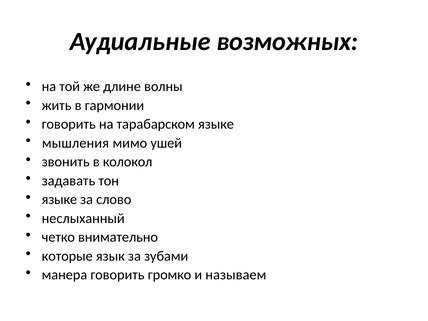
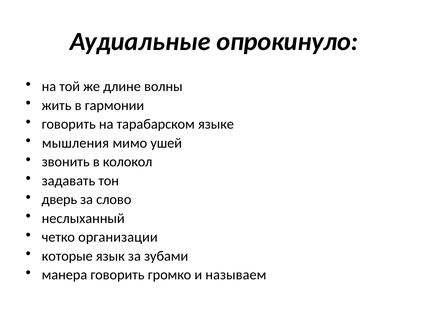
возможных: возможных -> опрокинуло
языке at (59, 200): языке -> дверь
внимательно: внимательно -> организации
